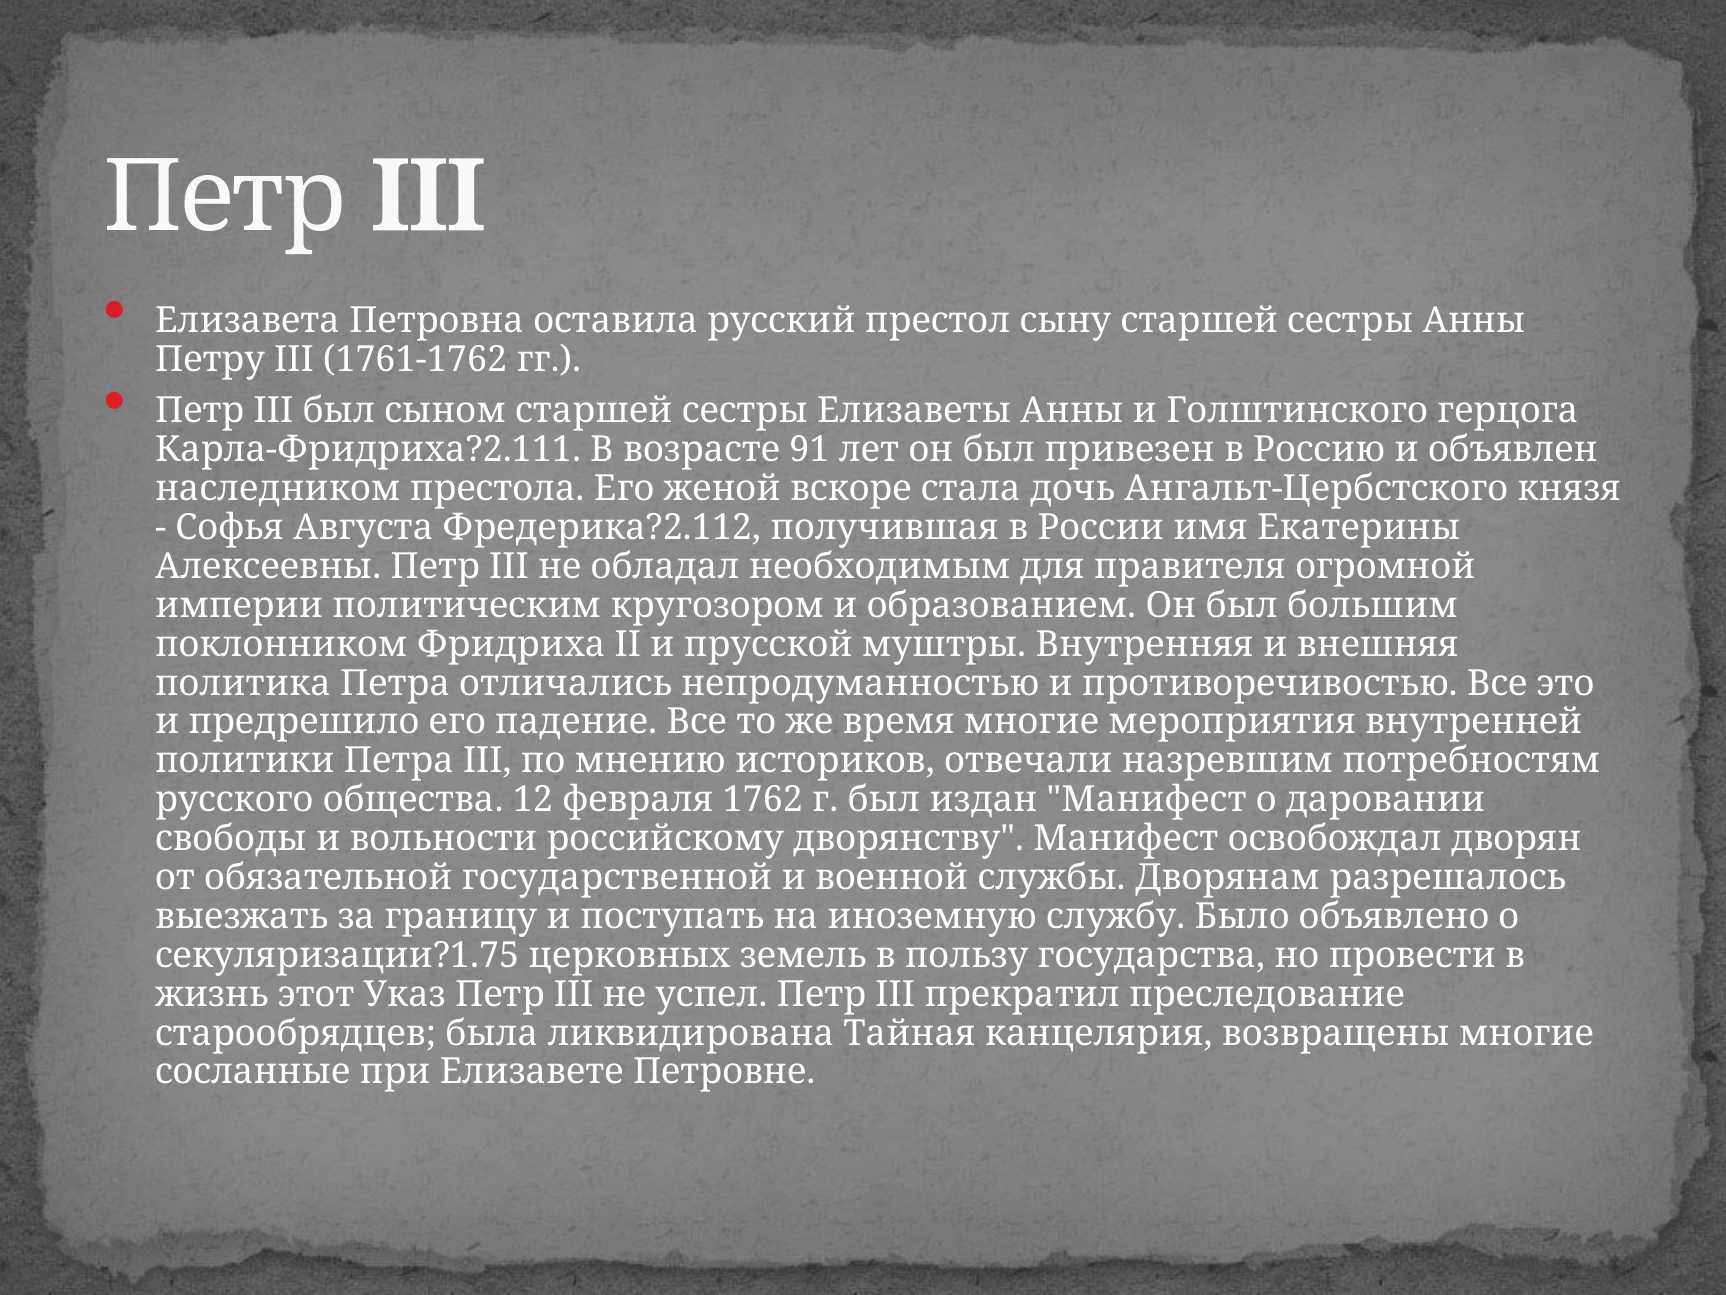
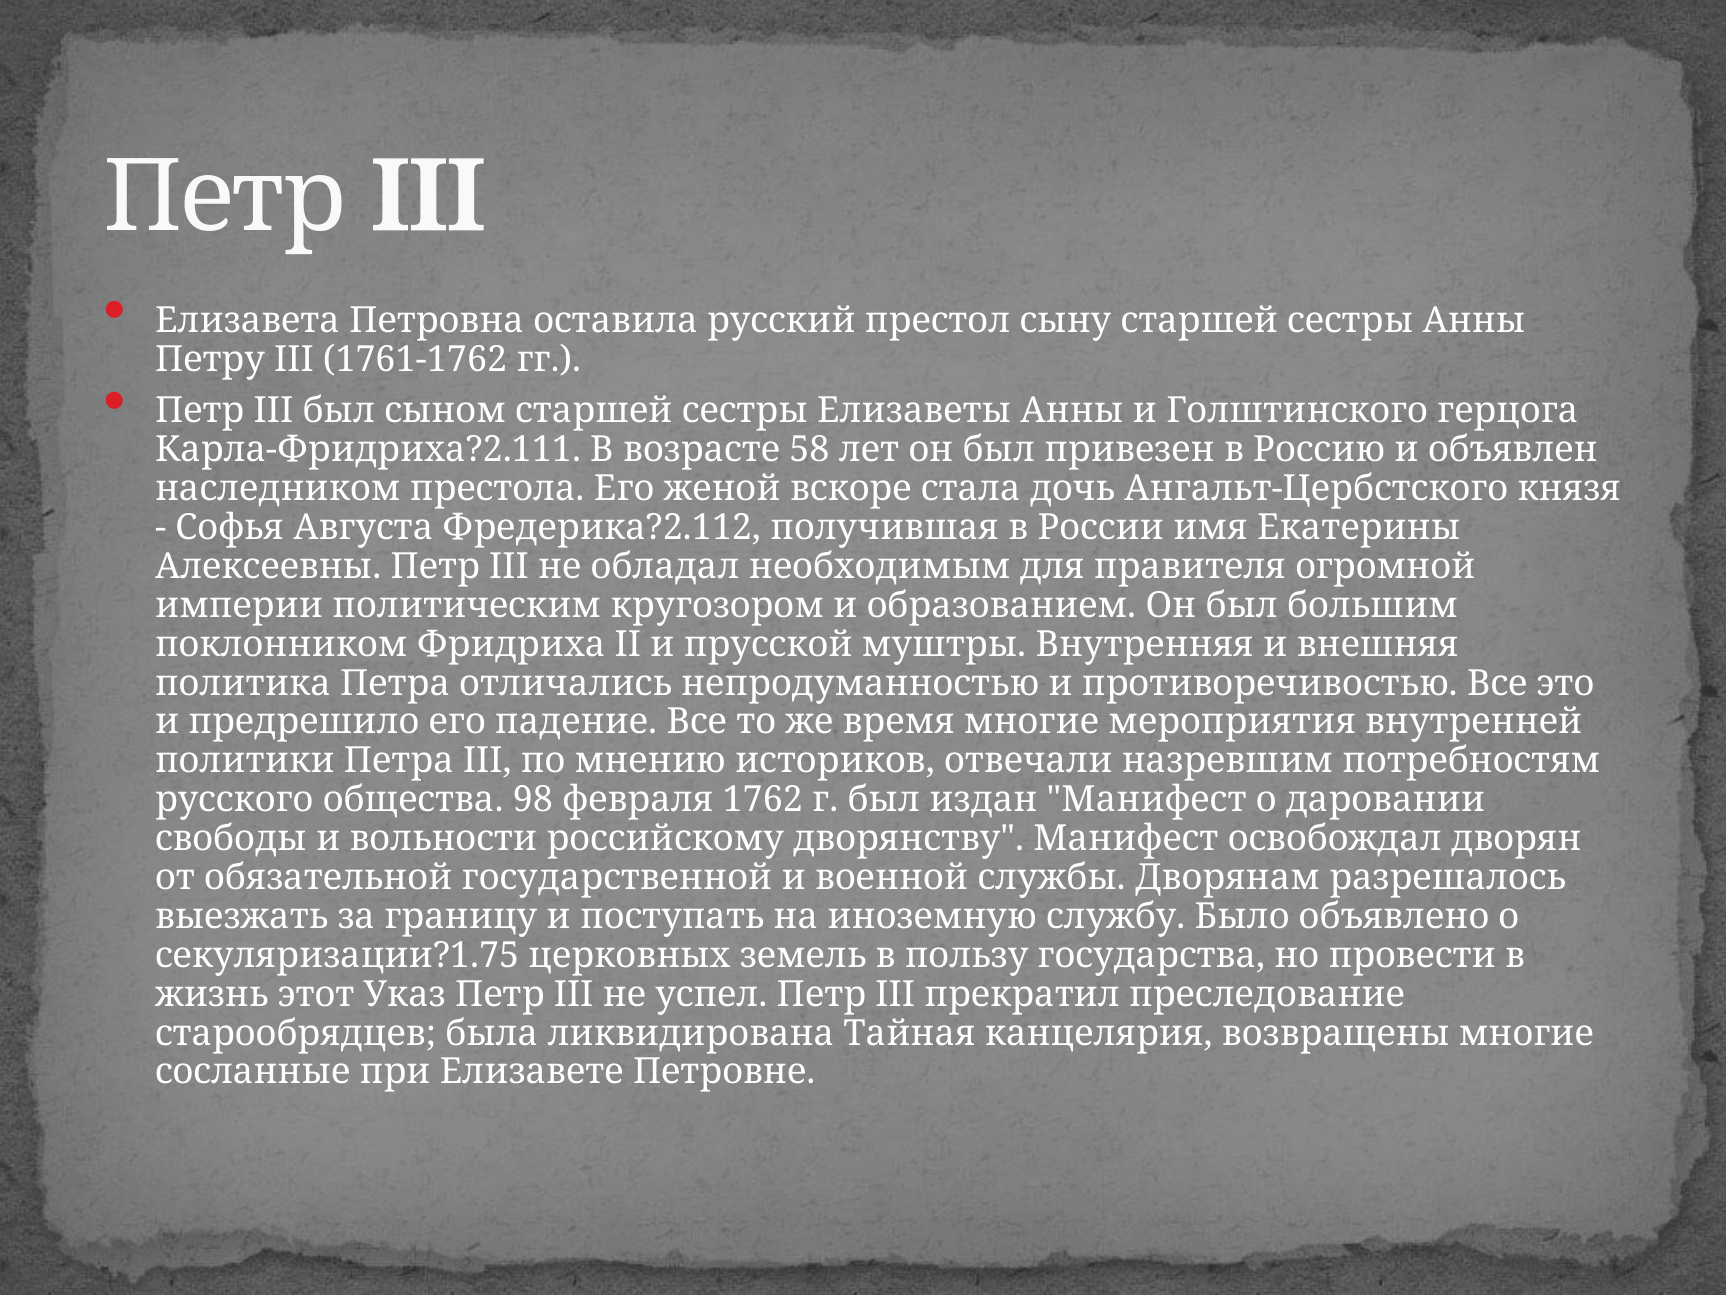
91: 91 -> 58
12: 12 -> 98
